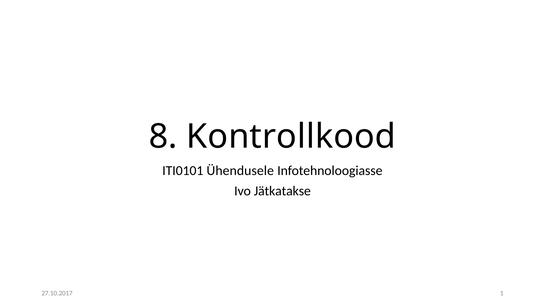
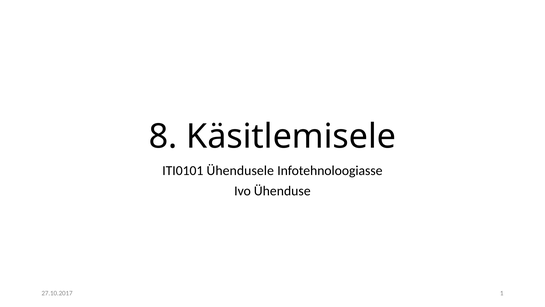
Kontrollkood: Kontrollkood -> Käsitlemisele
Jätkatakse: Jätkatakse -> Ühenduse
